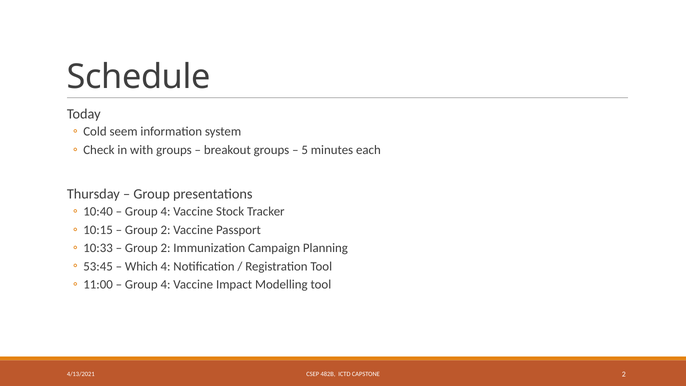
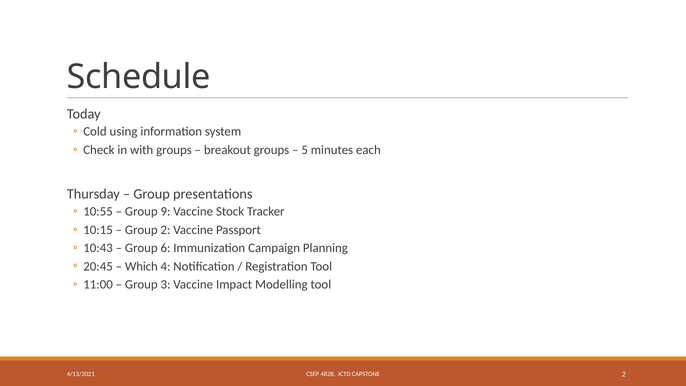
seem: seem -> using
10:40: 10:40 -> 10:55
4 at (165, 212): 4 -> 9
10:33: 10:33 -> 10:43
2 at (165, 248): 2 -> 6
53:45: 53:45 -> 20:45
4 at (165, 284): 4 -> 3
